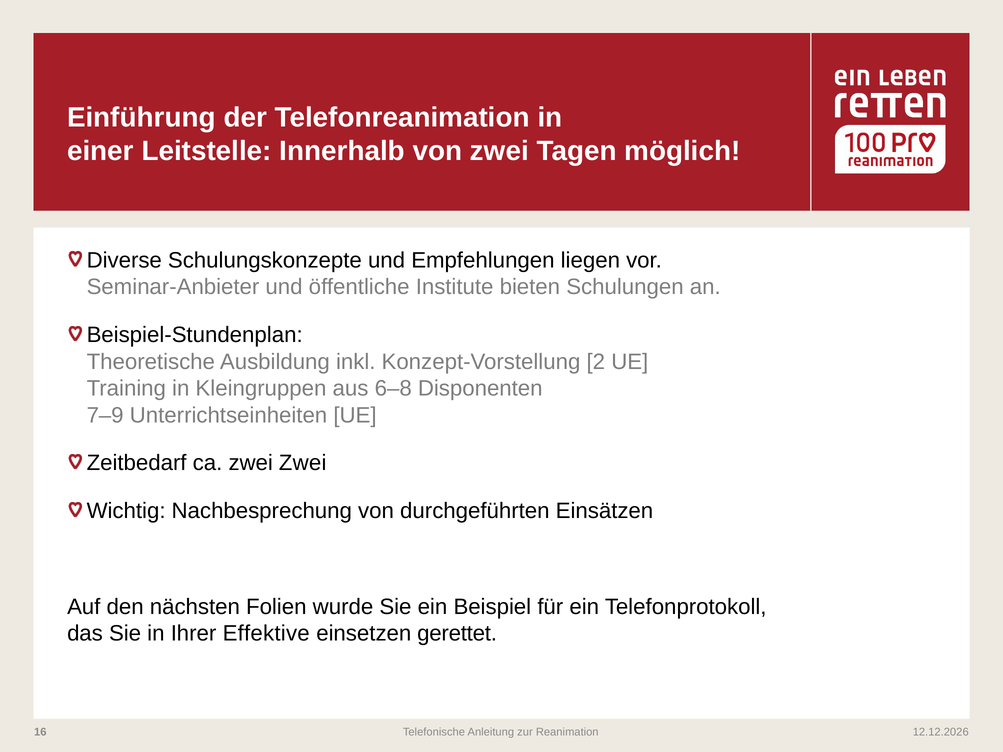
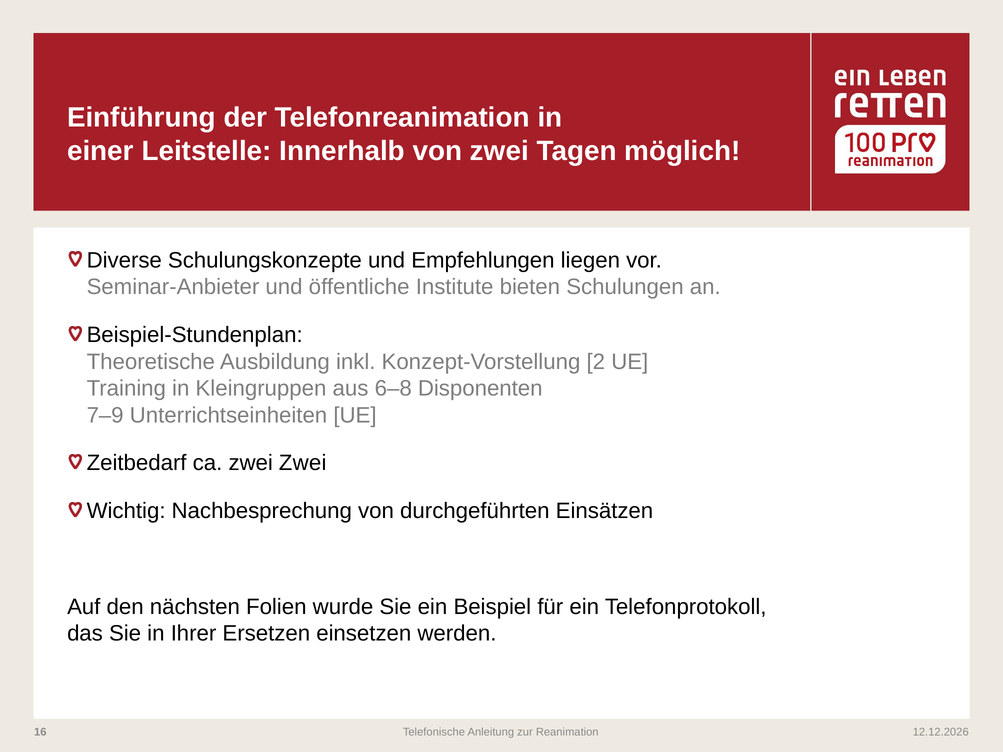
Effektive: Effektive -> Ersetzen
gerettet: gerettet -> werden
